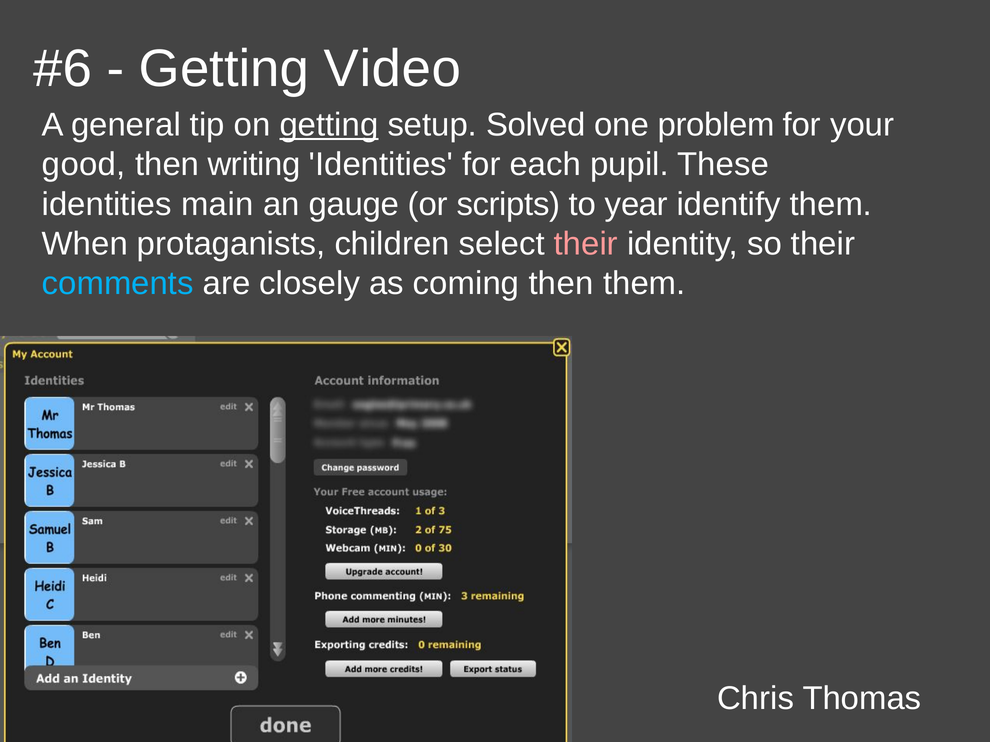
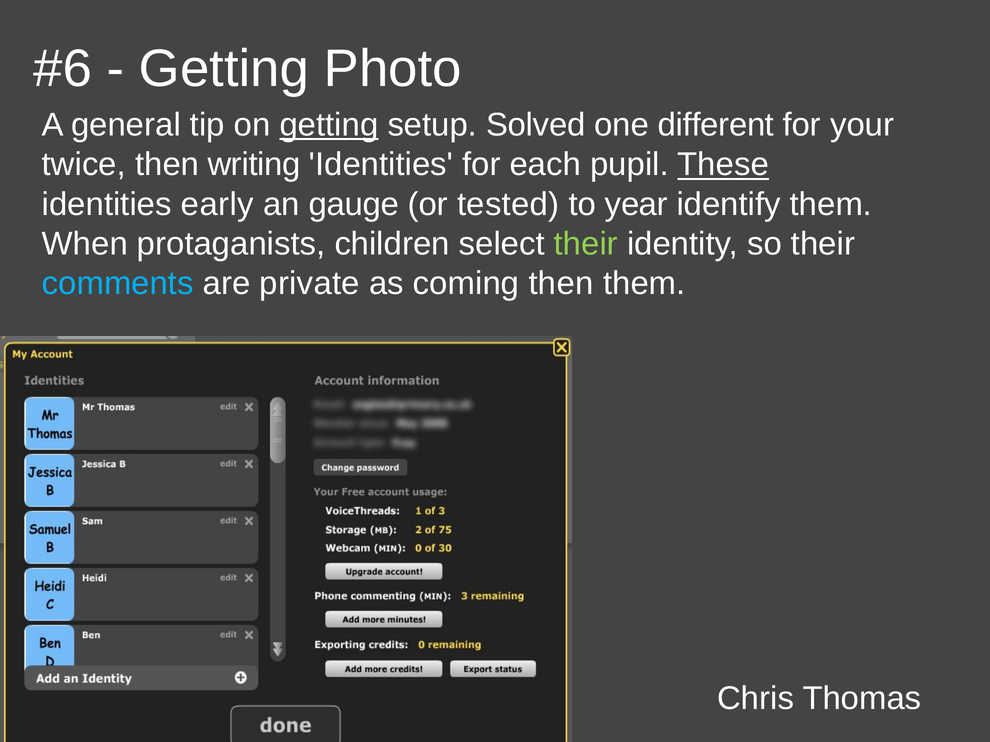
Video: Video -> Photo
problem: problem -> different
good: good -> twice
These underline: none -> present
main: main -> early
scripts: scripts -> tested
their at (586, 244) colour: pink -> light green
closely: closely -> private
